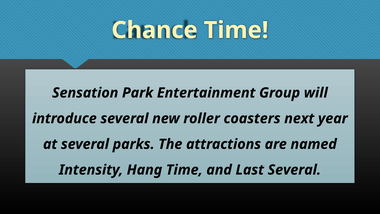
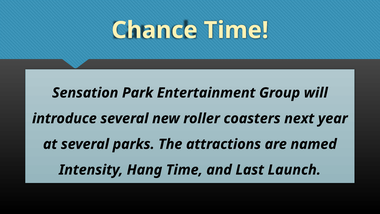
Last Several: Several -> Launch
